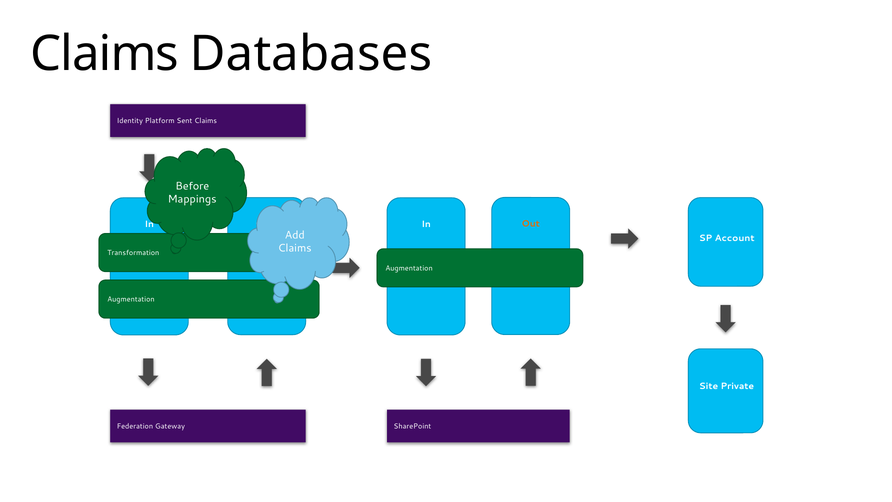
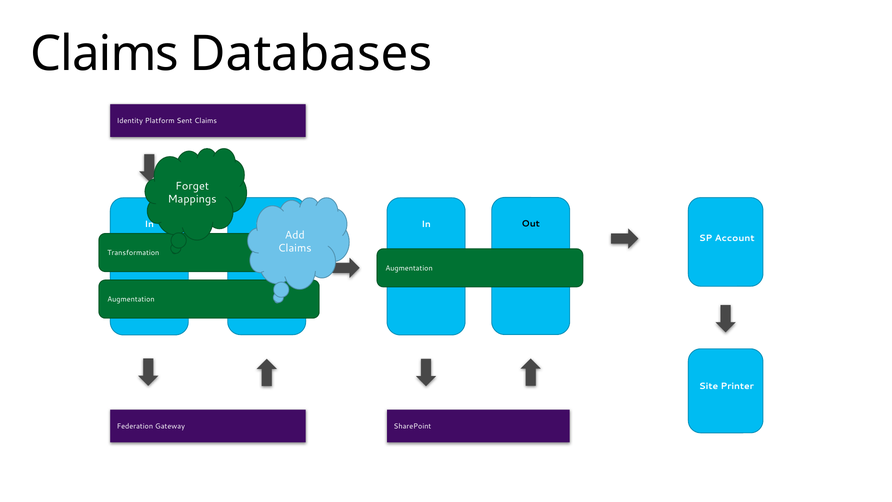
Before: Before -> Forget
Out at (531, 224) colour: orange -> black
Private: Private -> Printer
